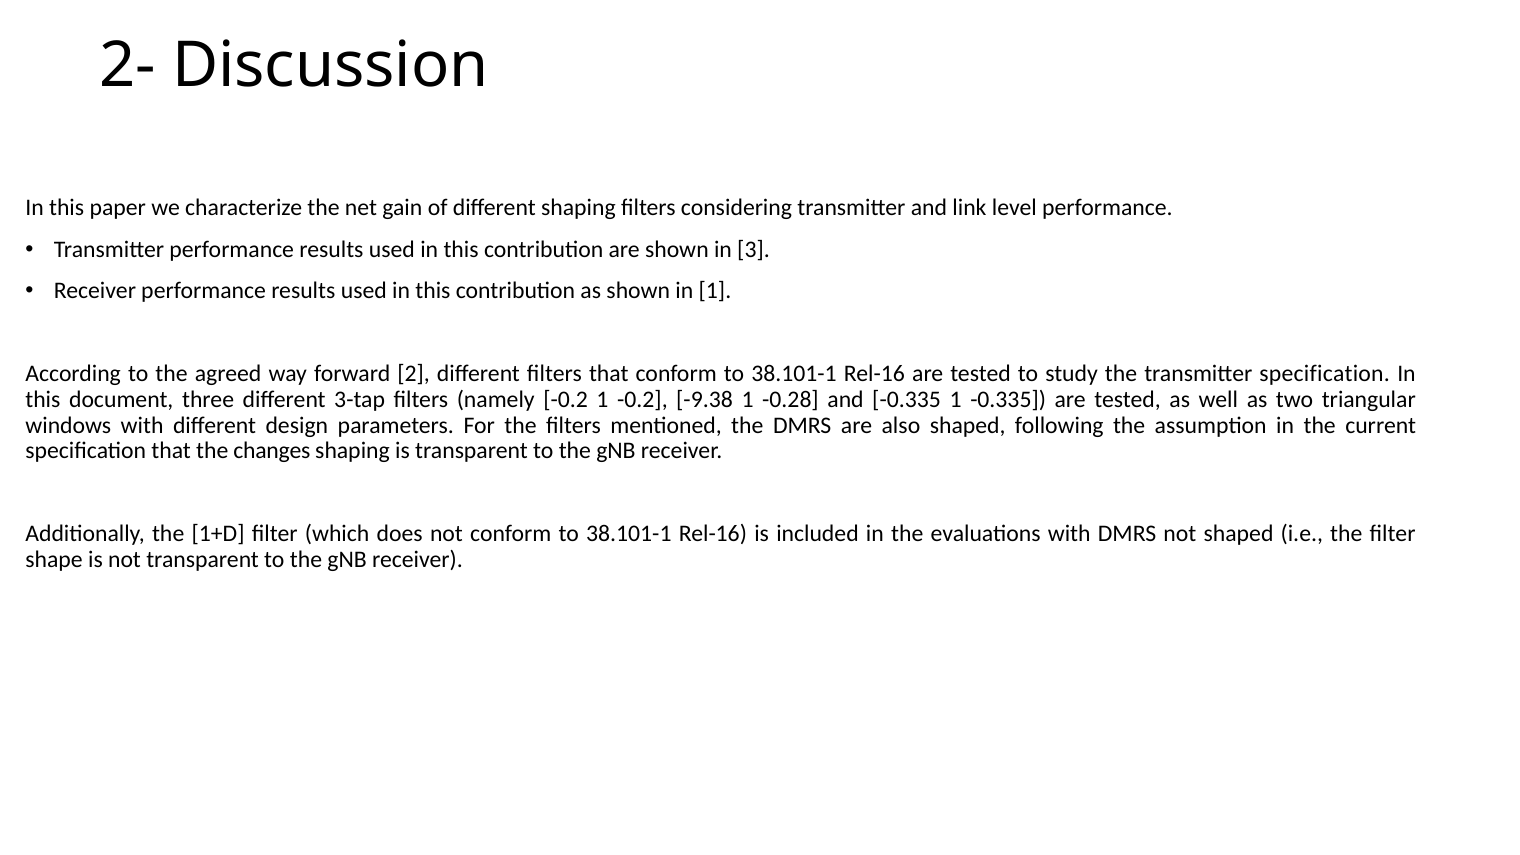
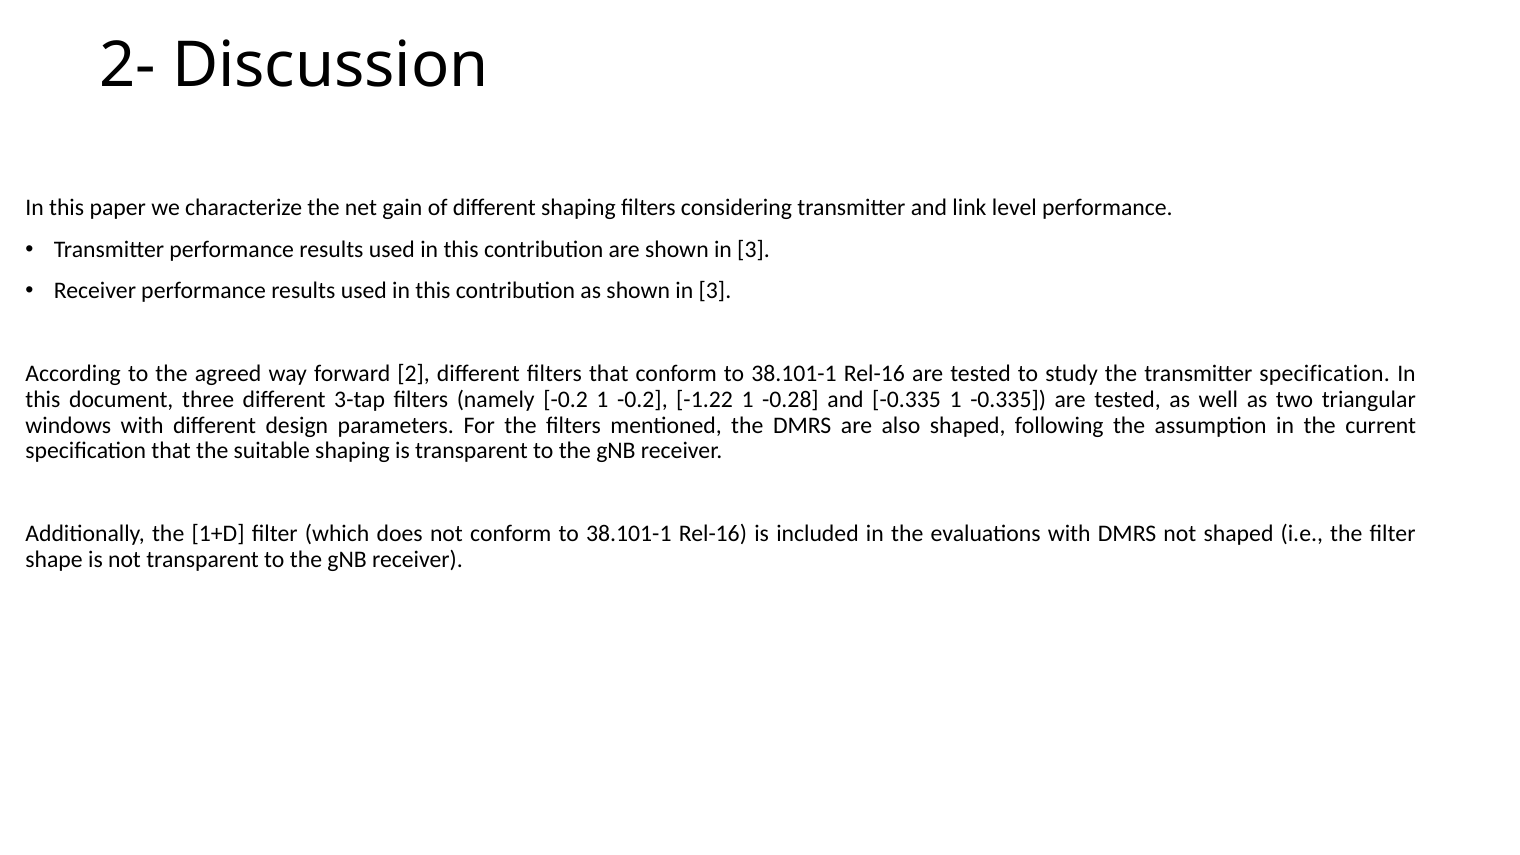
as shown in 1: 1 -> 3
-9.38: -9.38 -> -1.22
changes: changes -> suitable
